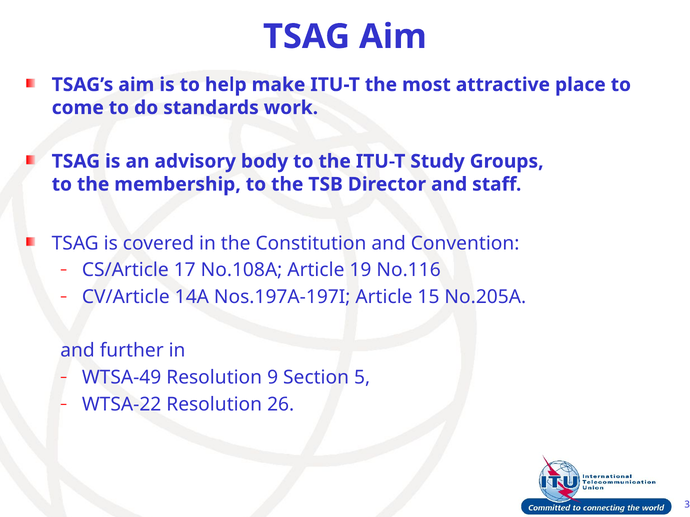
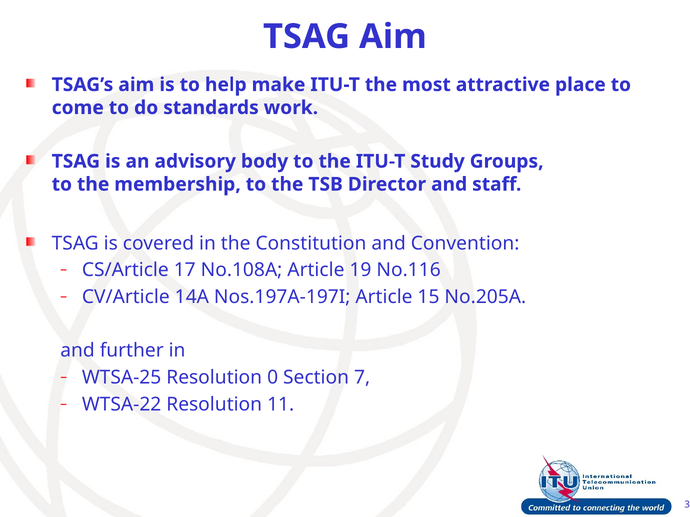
WTSA-49: WTSA-49 -> WTSA-25
9: 9 -> 0
5: 5 -> 7
26: 26 -> 11
